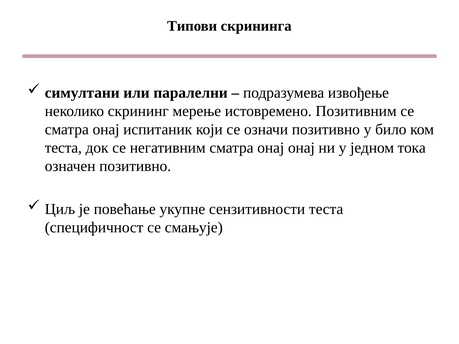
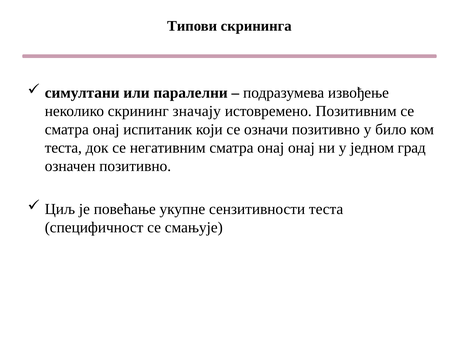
мерење: мерење -> значају
тока: тока -> град
